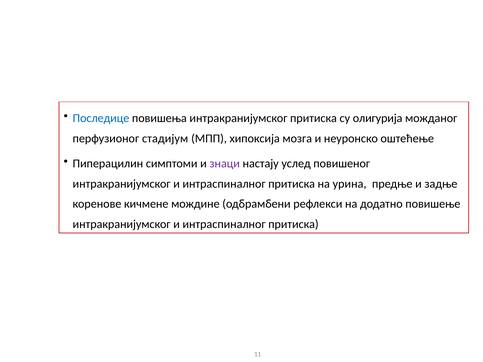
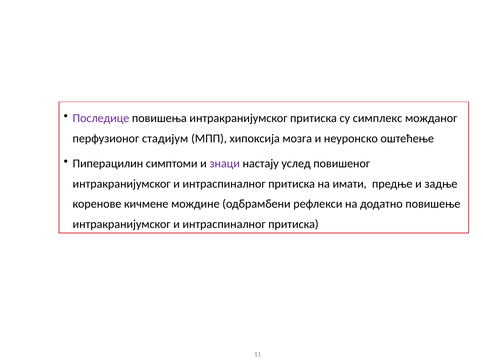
Последице colour: blue -> purple
олигурија: олигурија -> симплекс
урина: урина -> имати
